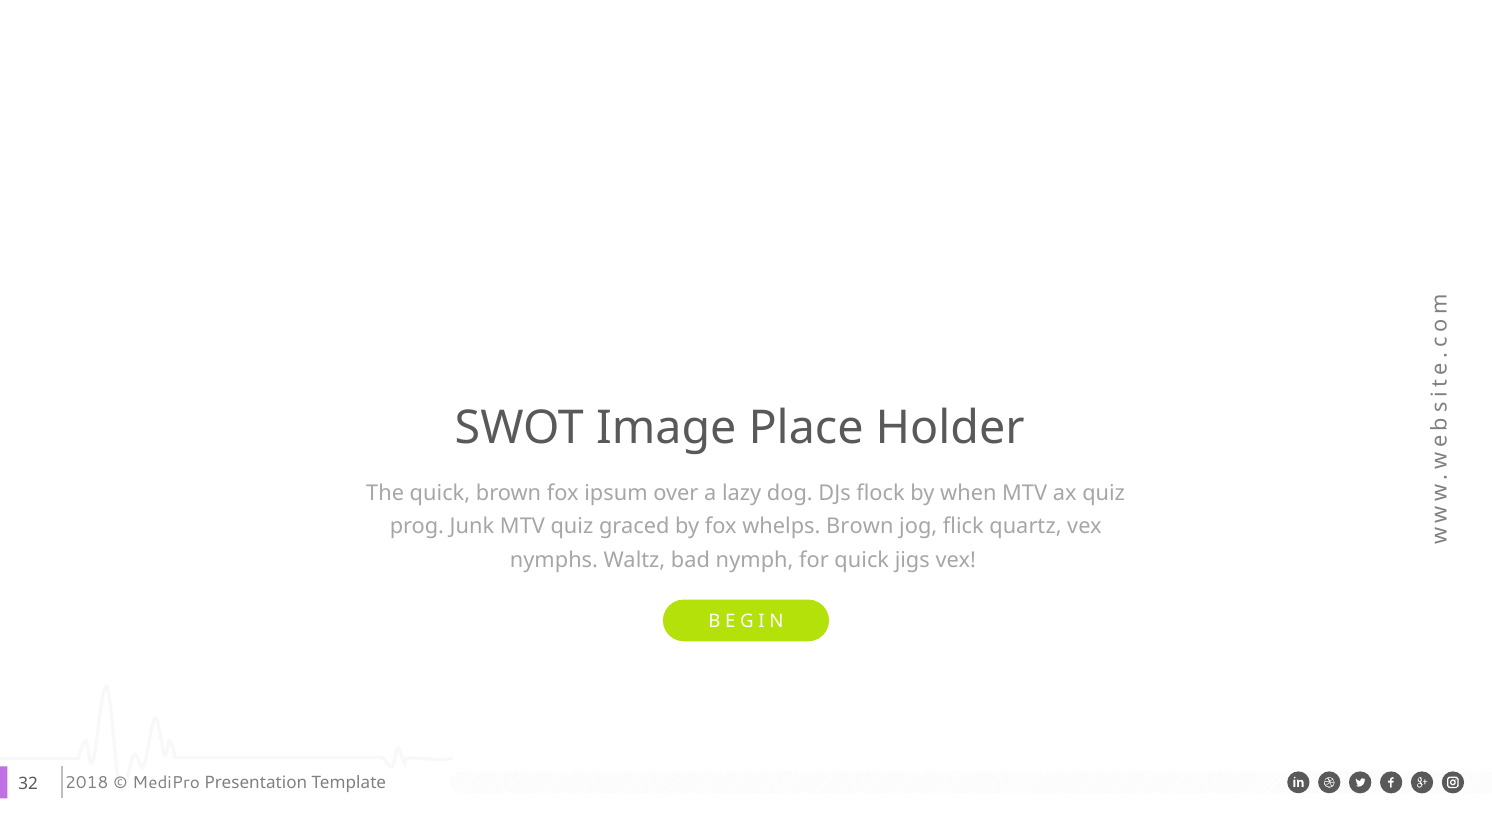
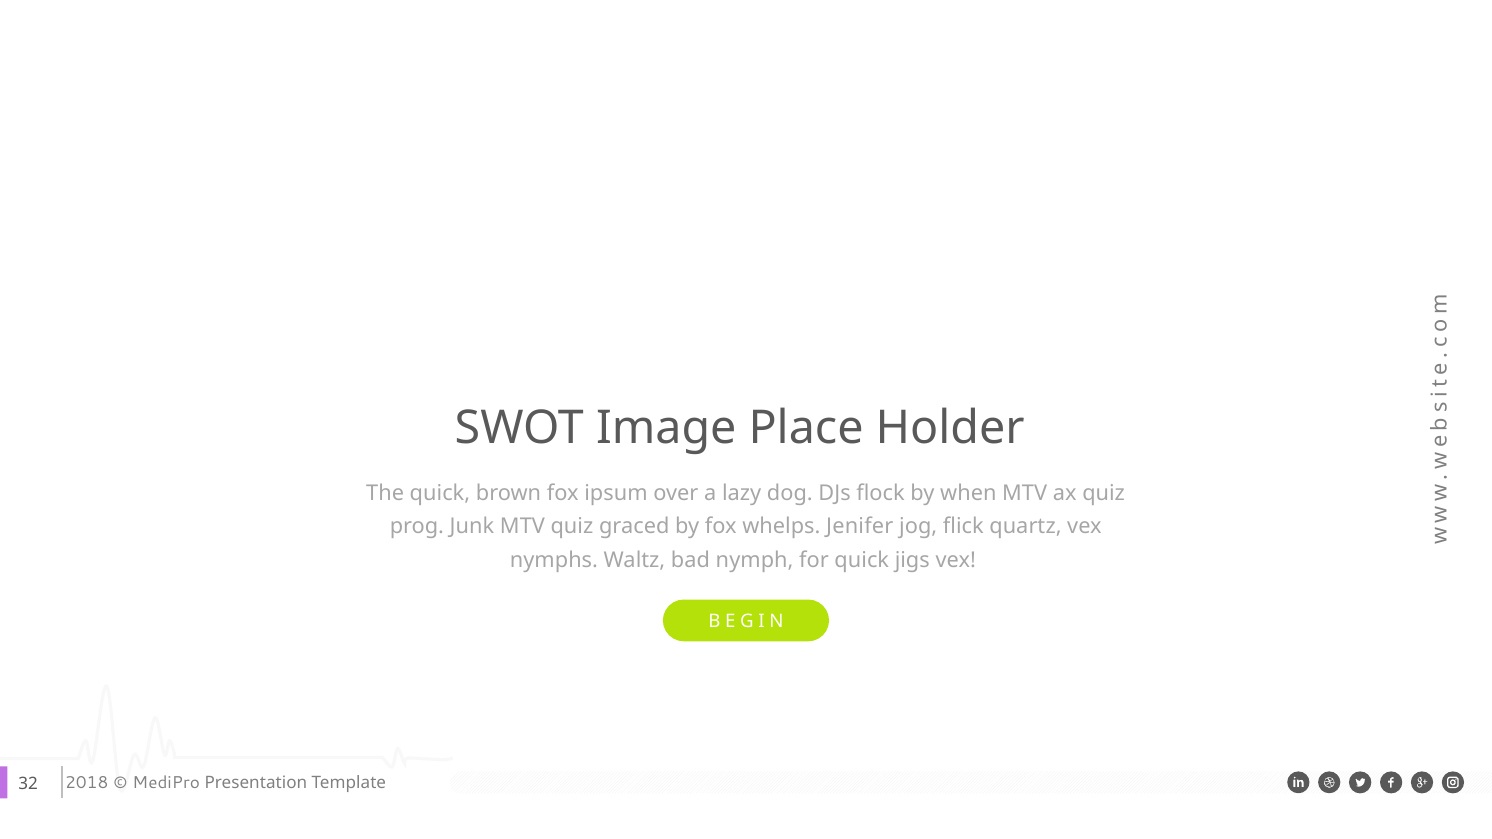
whelps Brown: Brown -> Jenifer
